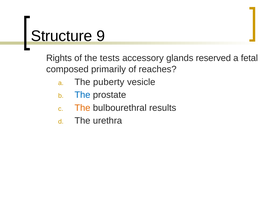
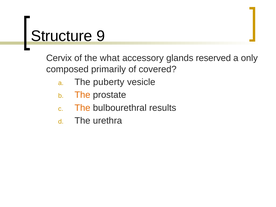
Rights: Rights -> Cervix
tests: tests -> what
fetal: fetal -> only
reaches: reaches -> covered
The at (82, 95) colour: blue -> orange
